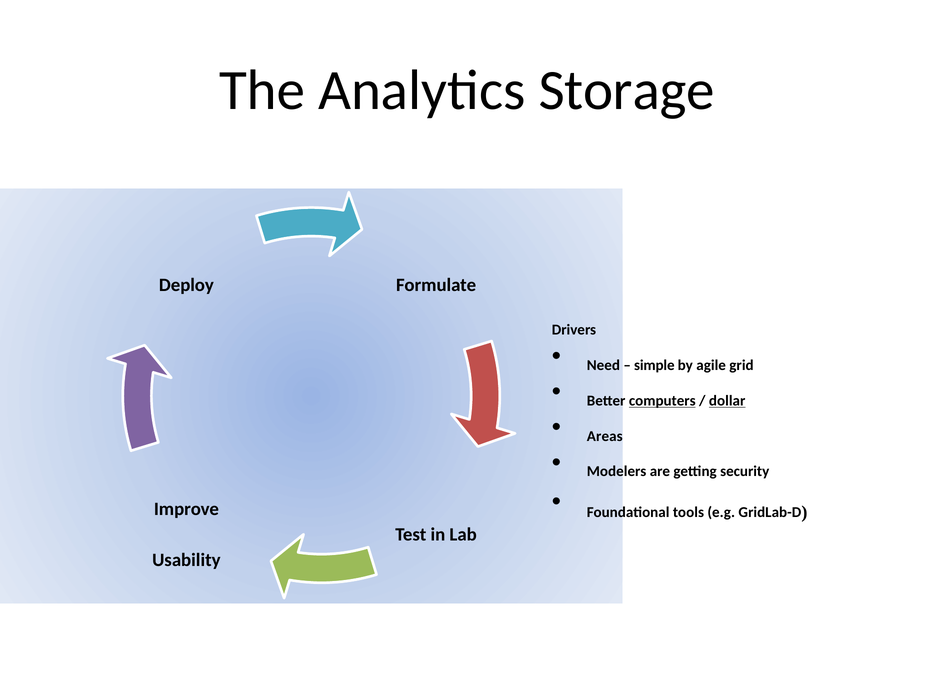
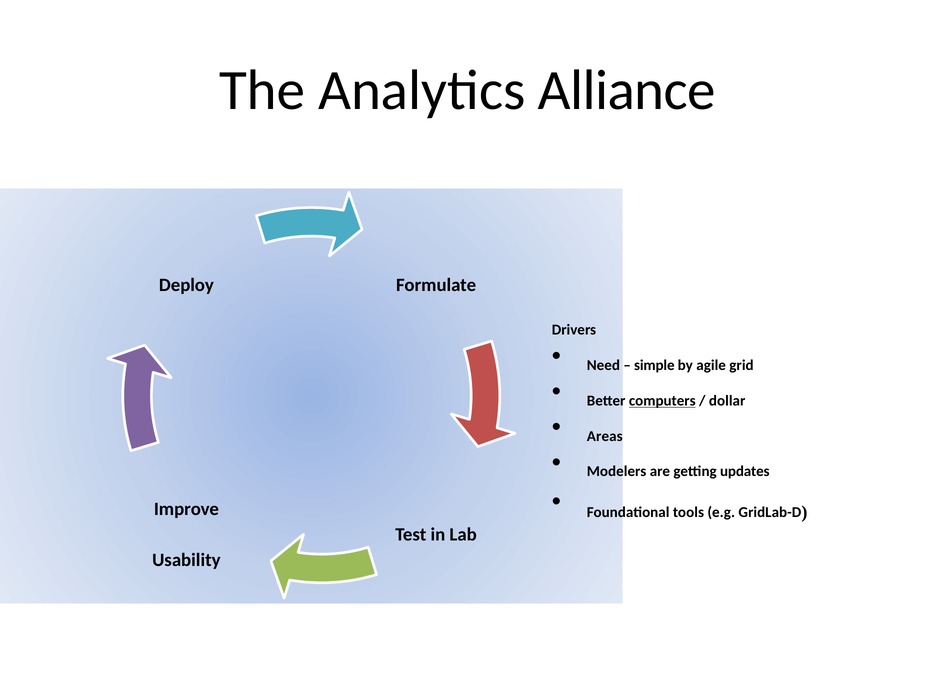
Storage: Storage -> Alliance
dollar underline: present -> none
security: security -> updates
